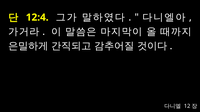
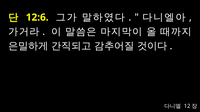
12:4: 12:4 -> 12:6
